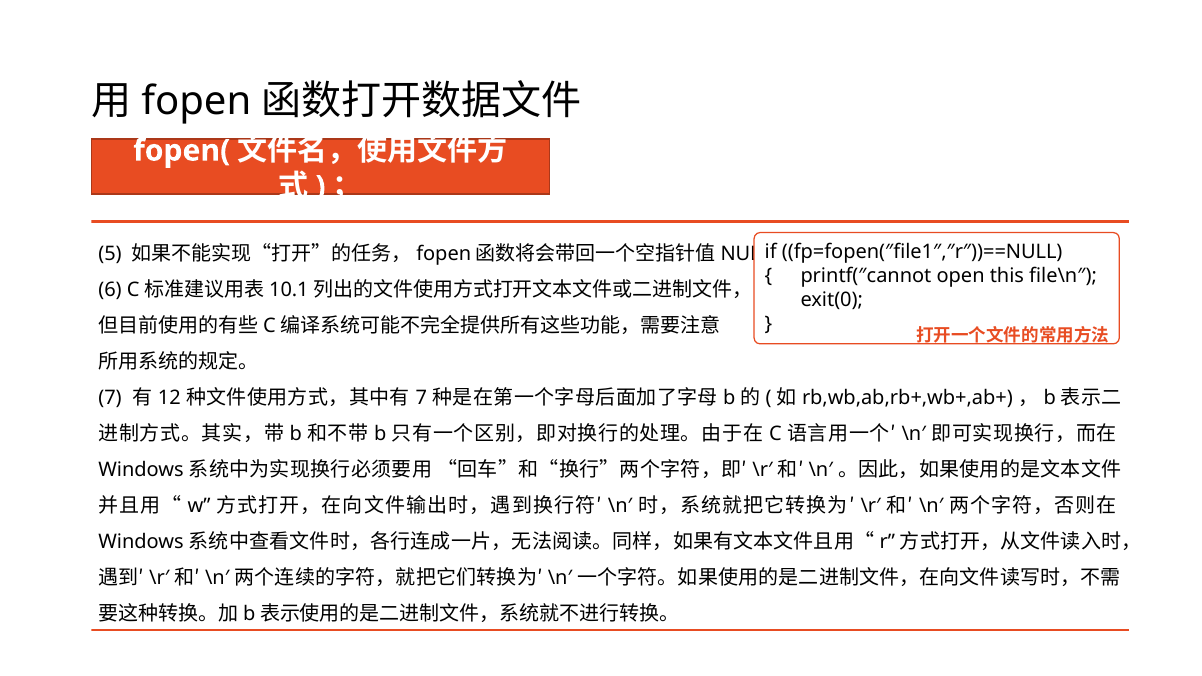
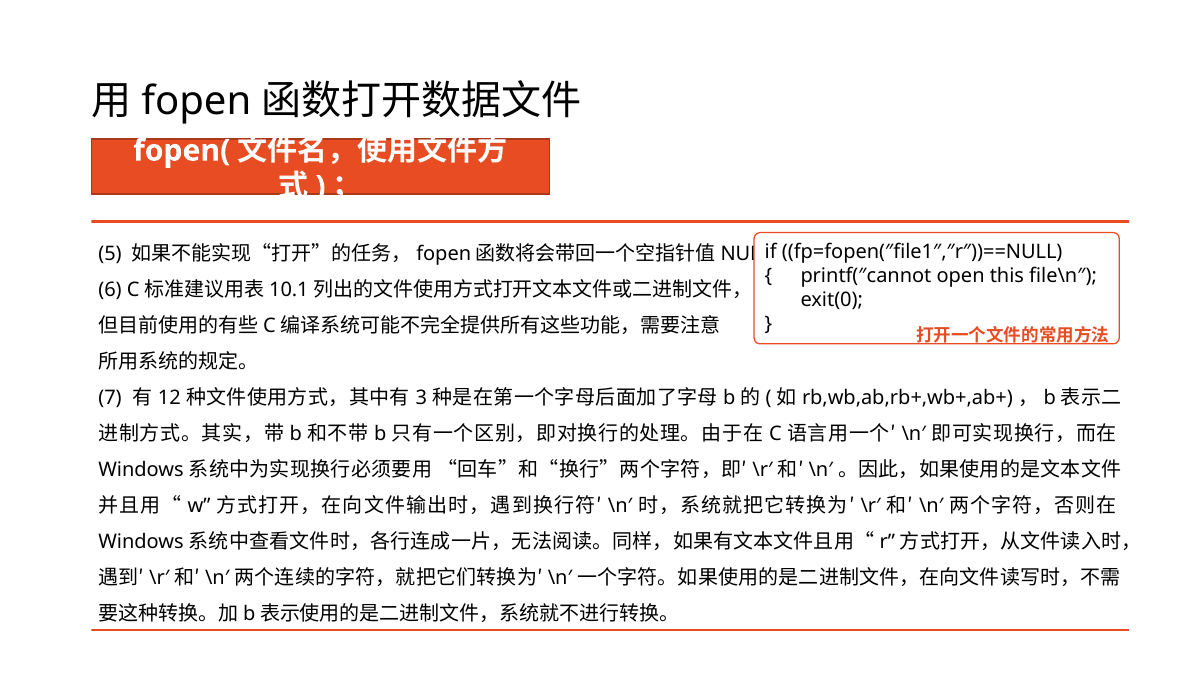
7 at (421, 398): 7 -> 3
